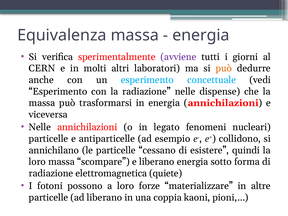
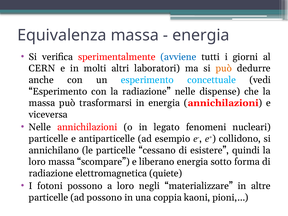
avviene colour: purple -> blue
forze: forze -> negli
ad liberano: liberano -> possono
